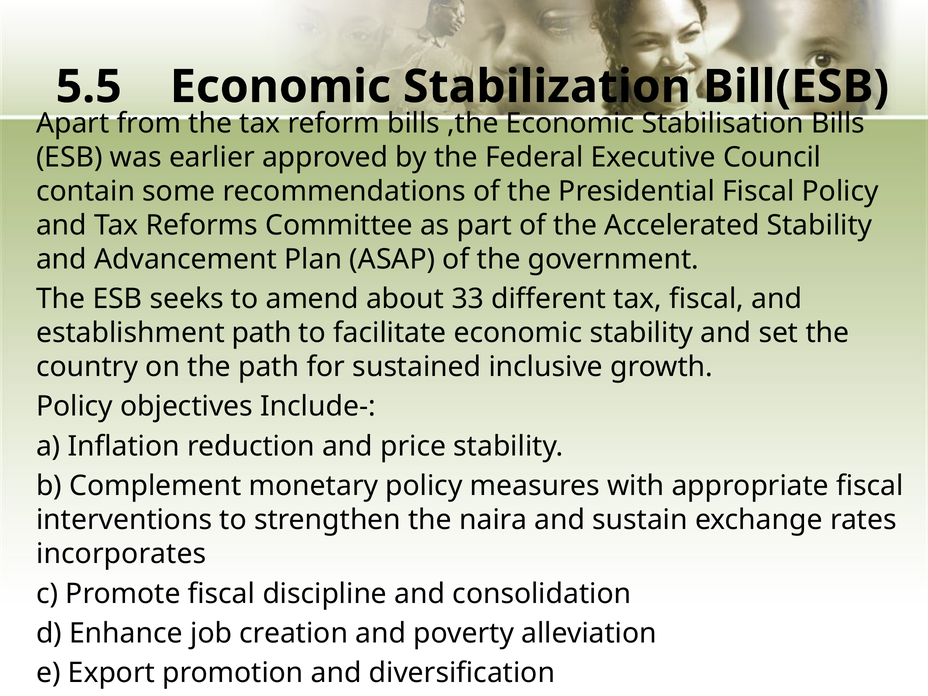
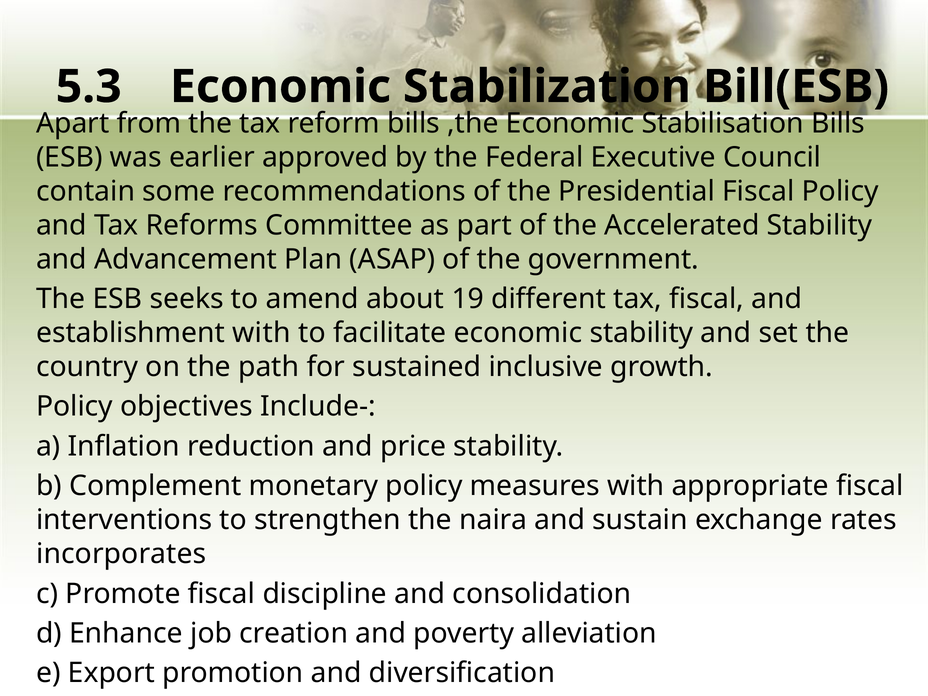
5.5: 5.5 -> 5.3
33: 33 -> 19
establishment path: path -> with
